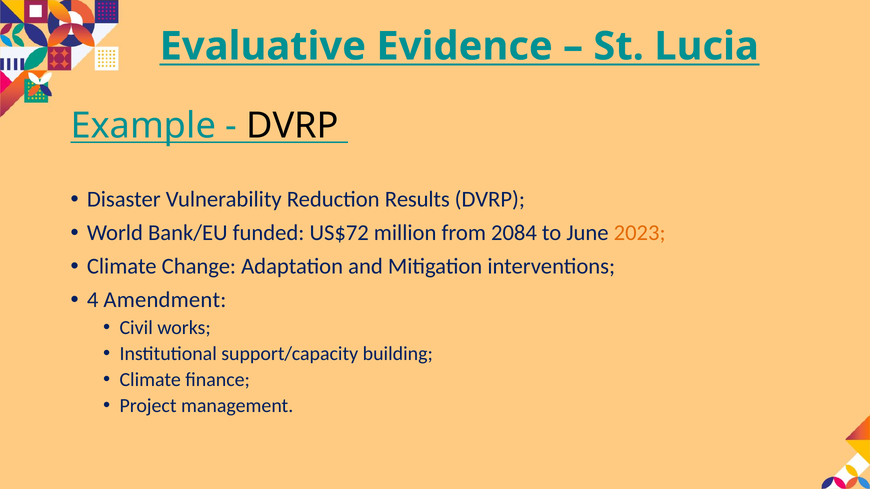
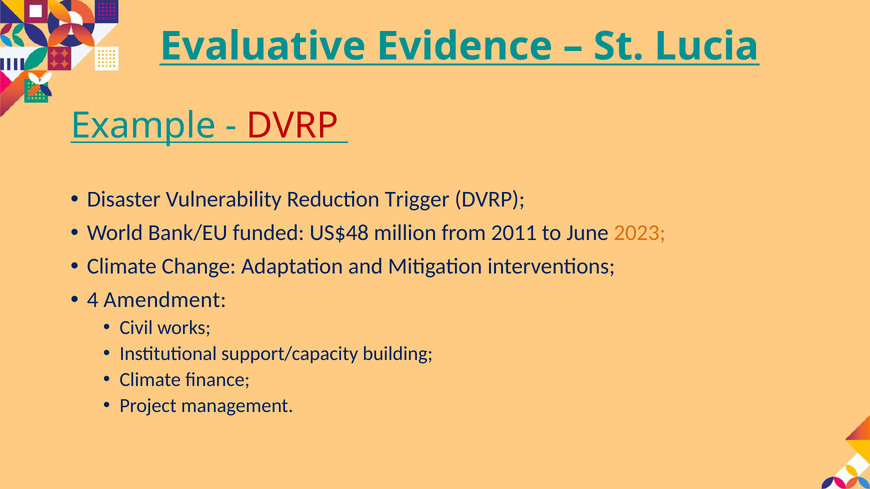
DVRP at (293, 126) colour: black -> red
Results: Results -> Trigger
US$72: US$72 -> US$48
2084: 2084 -> 2011
